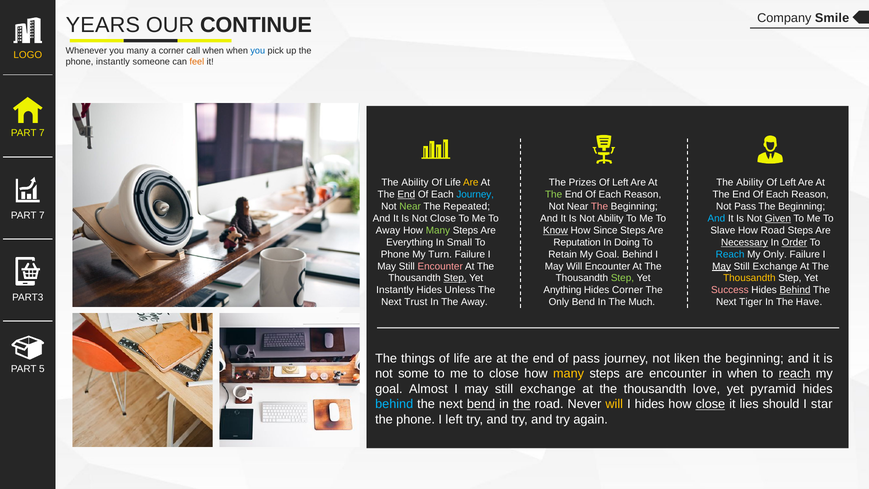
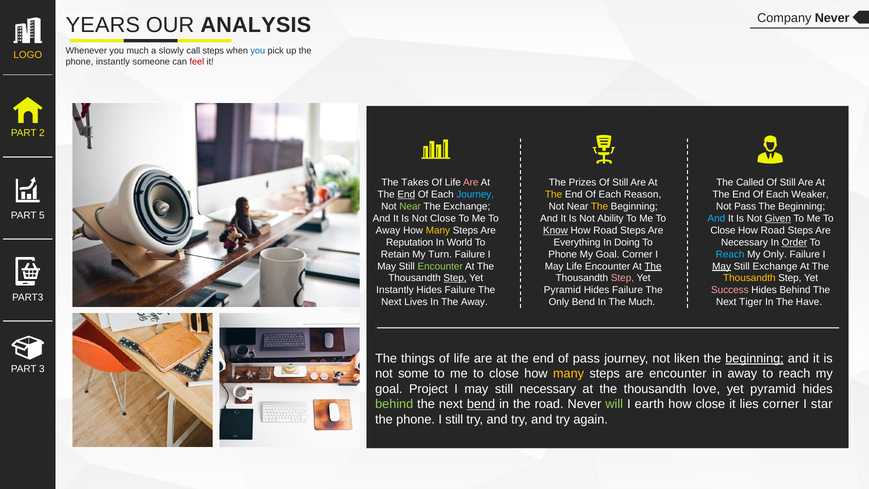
Company Smile: Smile -> Never
CONTINUE: CONTINUE -> ANALYSIS
you many: many -> much
a corner: corner -> slowly
call when: when -> steps
feel colour: orange -> red
7 at (42, 133): 7 -> 2
Ability at (415, 183): Ability -> Takes
Are at (471, 183) colour: yellow -> pink
Prizes Of Left: Left -> Still
Ability at (750, 183): Ability -> Called
Left at (788, 183): Left -> Still
The at (554, 194) colour: light green -> yellow
Reason at (810, 194): Reason -> Weaker
The Repeated: Repeated -> Exchange
The at (599, 206) colour: pink -> yellow
7 at (42, 215): 7 -> 5
Many at (438, 230) colour: light green -> yellow
Since at (605, 230): Since -> Road
Slave at (723, 230): Slave -> Close
Everything: Everything -> Reputation
Small: Small -> World
Reputation: Reputation -> Everything
Necessary at (745, 242) underline: present -> none
Phone at (395, 254): Phone -> Retain
Retain at (563, 254): Retain -> Phone
Goal Behind: Behind -> Corner
Encounter at (440, 266) colour: pink -> light green
May Will: Will -> Life
The at (653, 266) underline: none -> present
Step at (622, 278) colour: light green -> pink
Unless at (460, 290): Unless -> Failure
Anything at (562, 290): Anything -> Pyramid
Corner at (627, 290): Corner -> Failure
Behind at (795, 290) underline: present -> none
Trust: Trust -> Lives
beginning at (755, 358) underline: none -> present
5: 5 -> 3
in when: when -> away
reach at (795, 374) underline: present -> none
Almost: Almost -> Project
exchange at (548, 389): exchange -> necessary
behind at (394, 404) colour: light blue -> light green
the at (522, 404) underline: present -> none
will at (614, 404) colour: yellow -> light green
I hides: hides -> earth
close at (710, 404) underline: present -> none
lies should: should -> corner
I left: left -> still
